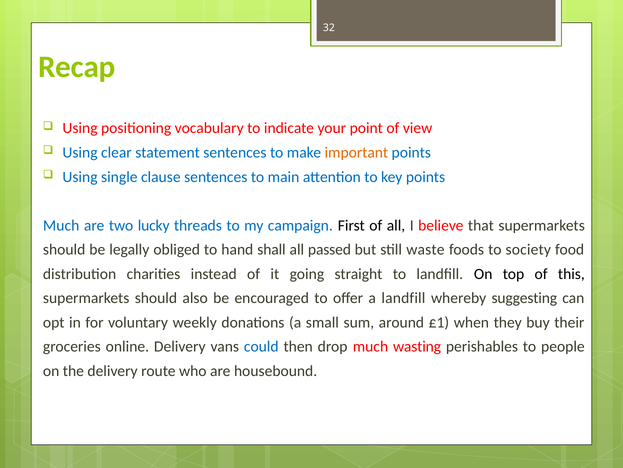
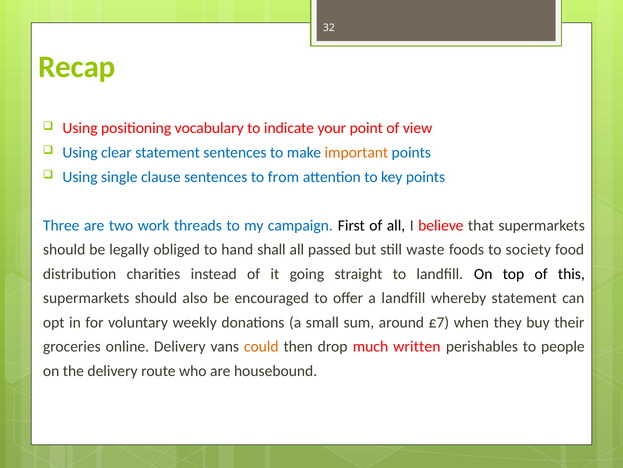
main: main -> from
Much at (61, 225): Much -> Three
lucky: lucky -> work
whereby suggesting: suggesting -> statement
£1: £1 -> £7
could colour: blue -> orange
wasting: wasting -> written
